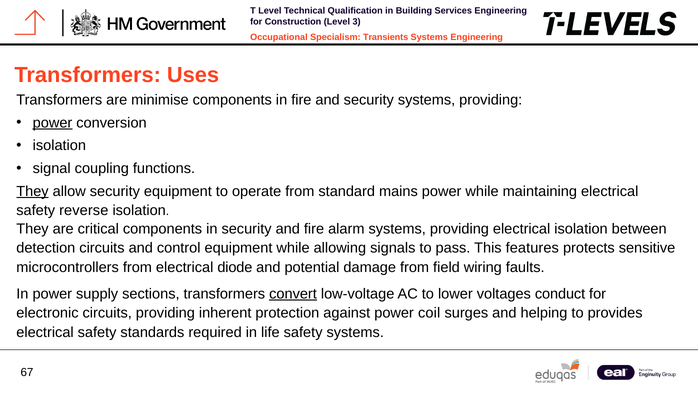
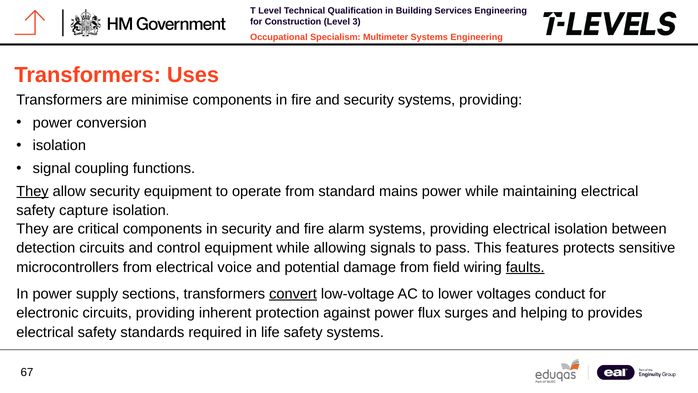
Transients: Transients -> Multimeter
power at (53, 123) underline: present -> none
reverse: reverse -> capture
diode: diode -> voice
faults underline: none -> present
coil: coil -> flux
